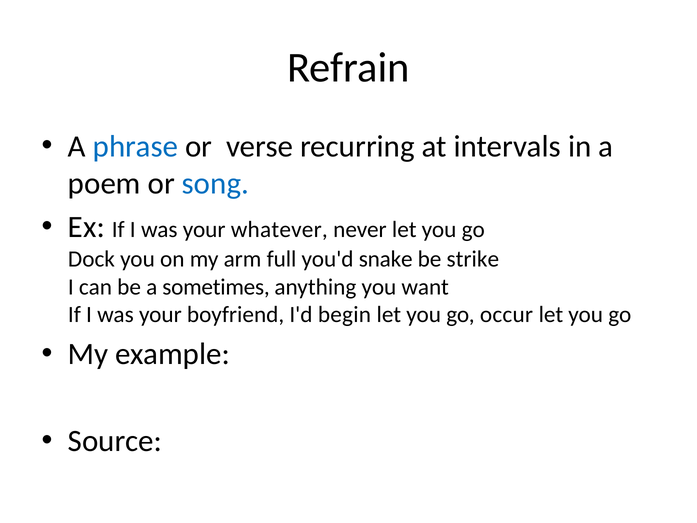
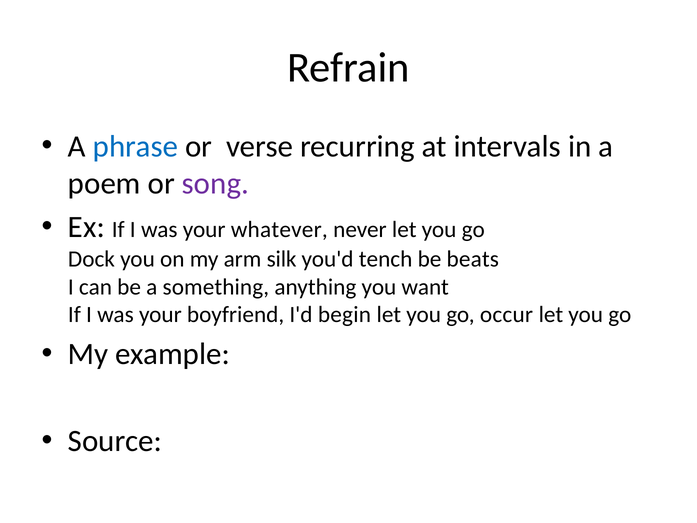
song colour: blue -> purple
full: full -> silk
snake: snake -> tench
strike: strike -> beats
sometimes: sometimes -> something
